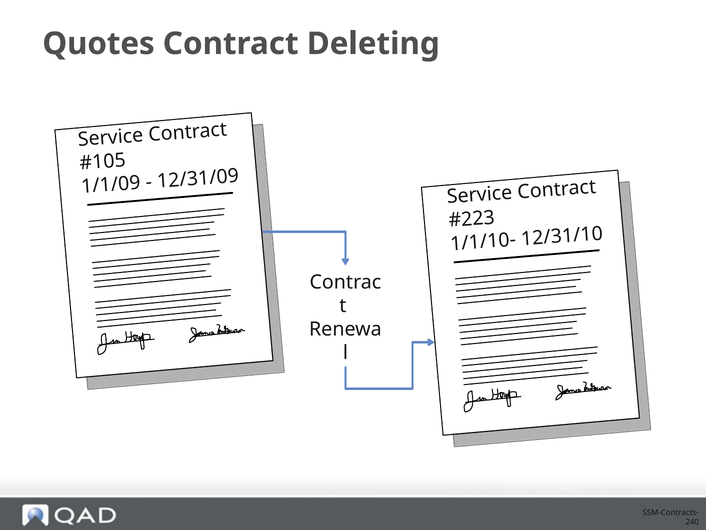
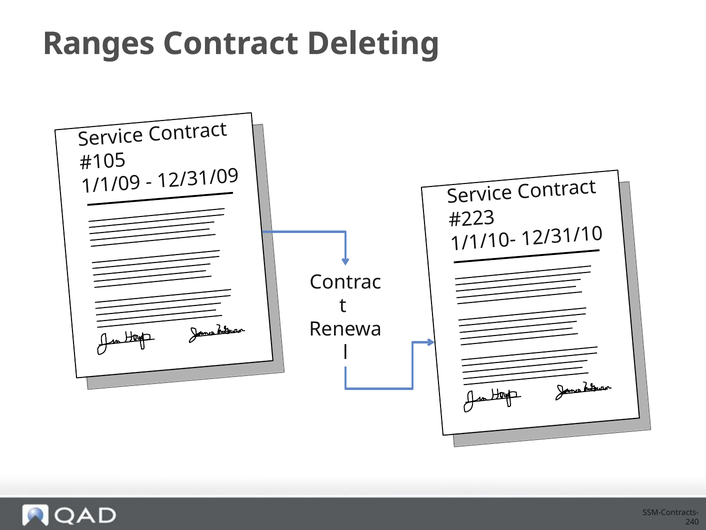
Quotes: Quotes -> Ranges
